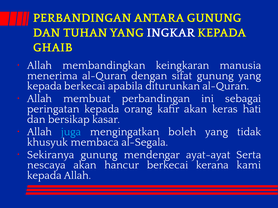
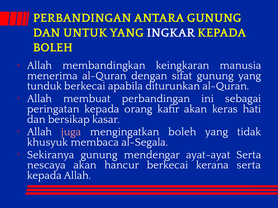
TUHAN: TUHAN -> UNTUK
GHAIB at (53, 48): GHAIB -> BOLEH
kepada at (44, 86): kepada -> tunduk
juga colour: light blue -> pink
kerana kami: kami -> serta
